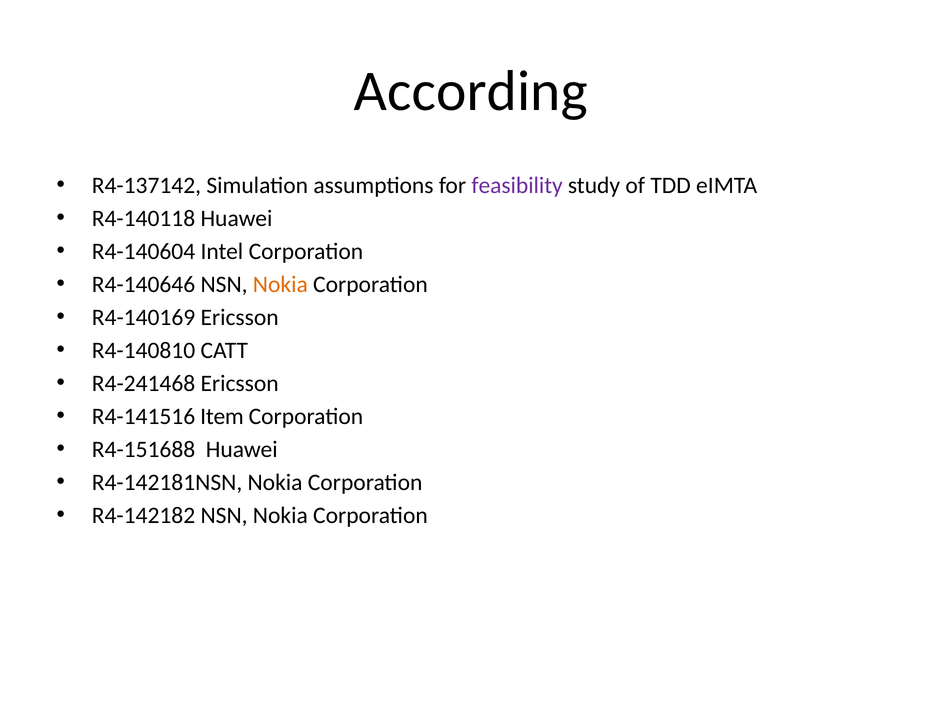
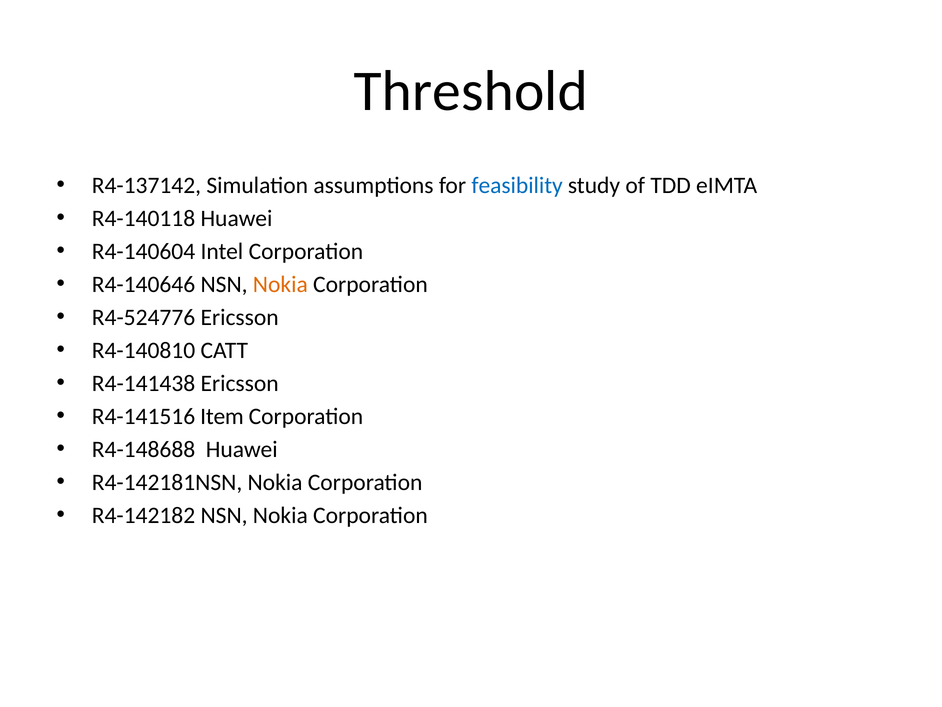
According: According -> Threshold
feasibility colour: purple -> blue
R4-140169: R4-140169 -> R4-524776
R4-241468: R4-241468 -> R4-141438
R4-151688: R4-151688 -> R4-148688
